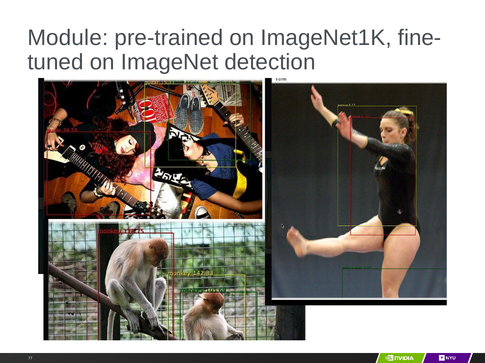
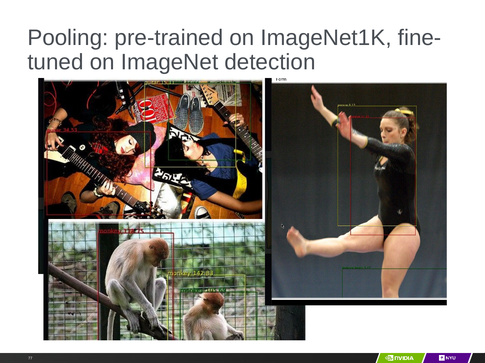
Module: Module -> Pooling
